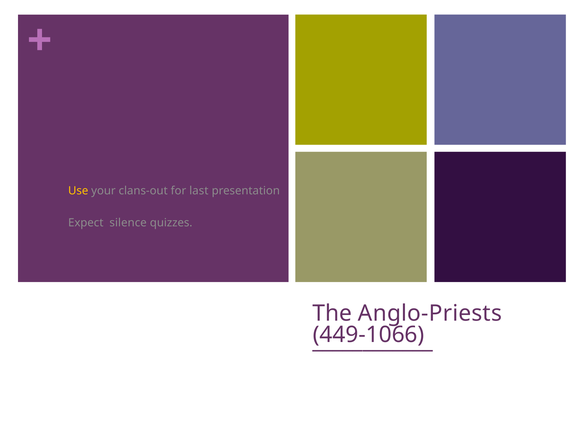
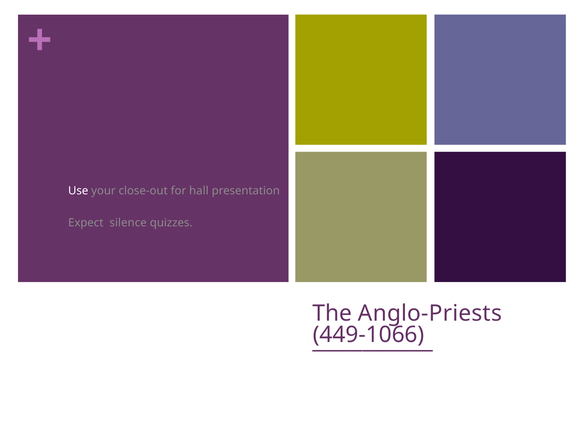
Use colour: yellow -> white
clans-out: clans-out -> close-out
last: last -> hall
